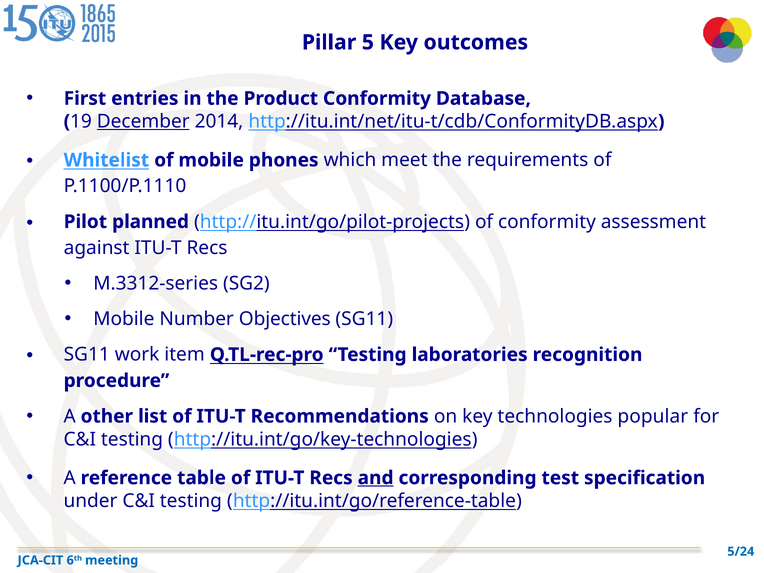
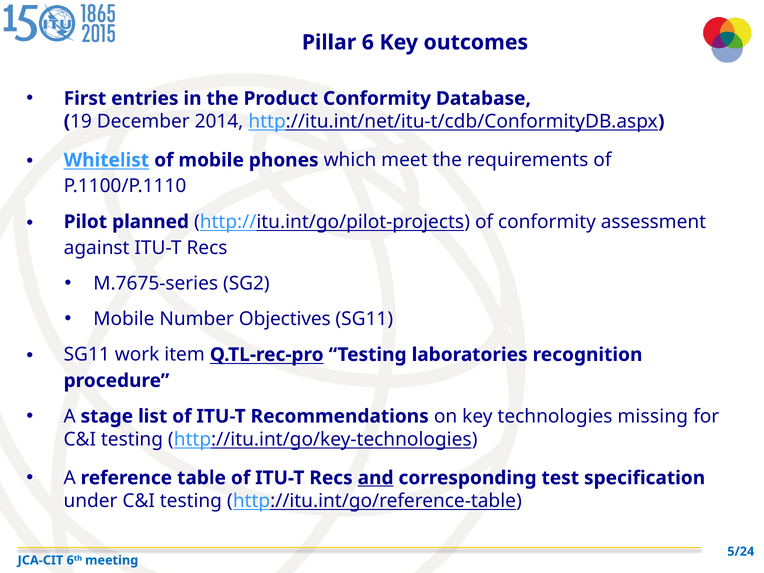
5: 5 -> 6
December underline: present -> none
M.3312-series: M.3312-series -> M.7675-series
other: other -> stage
popular: popular -> missing
